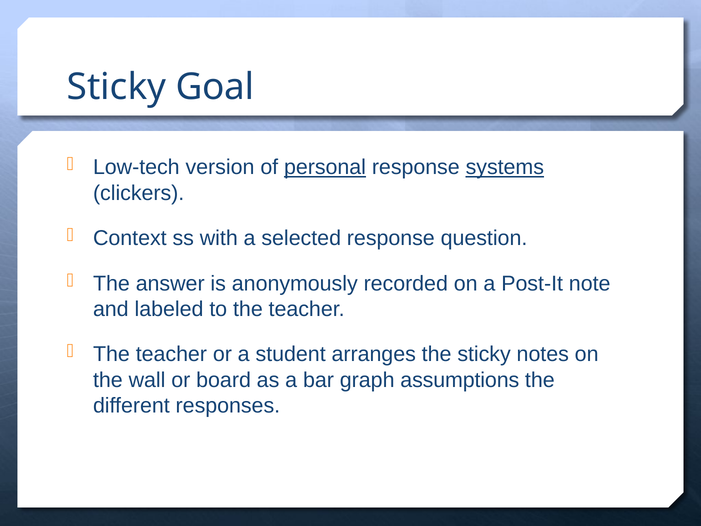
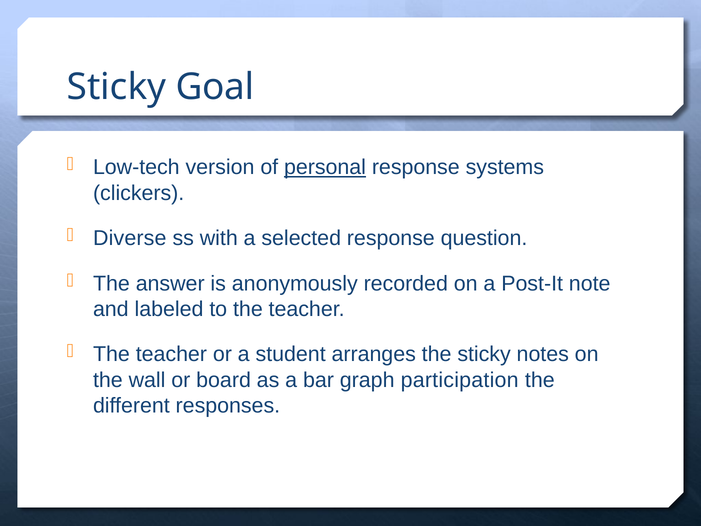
systems underline: present -> none
Context: Context -> Diverse
assumptions: assumptions -> participation
